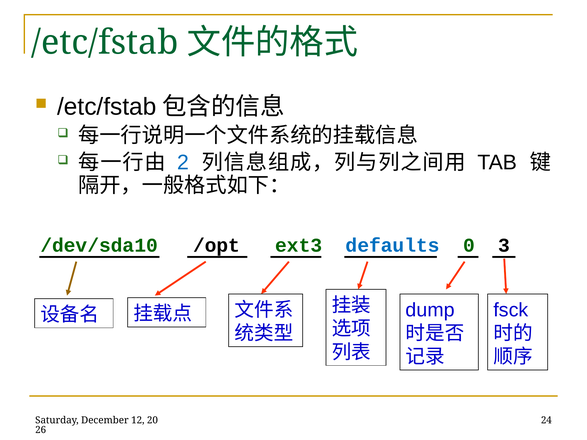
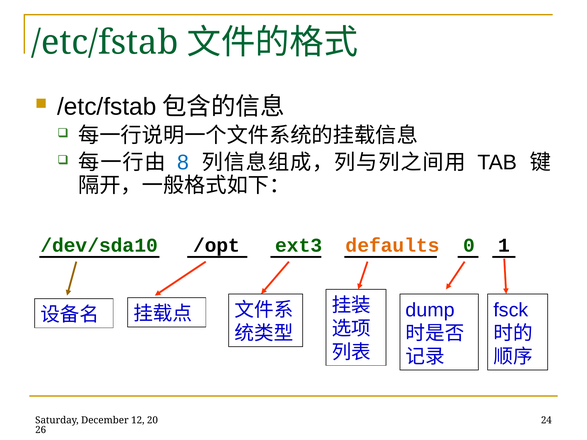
2: 2 -> 8
defaults colour: blue -> orange
3: 3 -> 1
